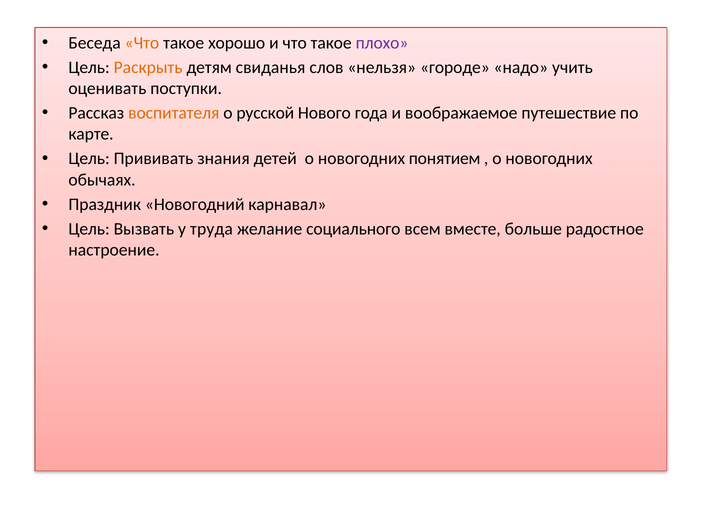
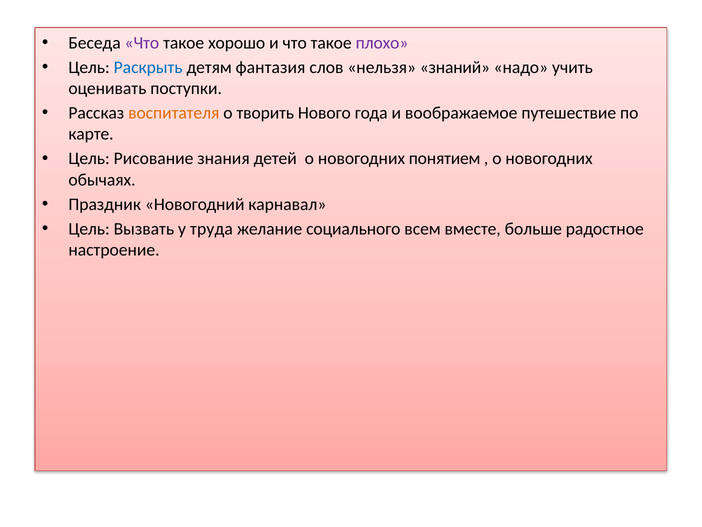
Что at (142, 43) colour: orange -> purple
Раскрыть colour: orange -> blue
свиданья: свиданья -> фантазия
городе: городе -> знаний
русской: русской -> творить
Прививать: Прививать -> Рисование
